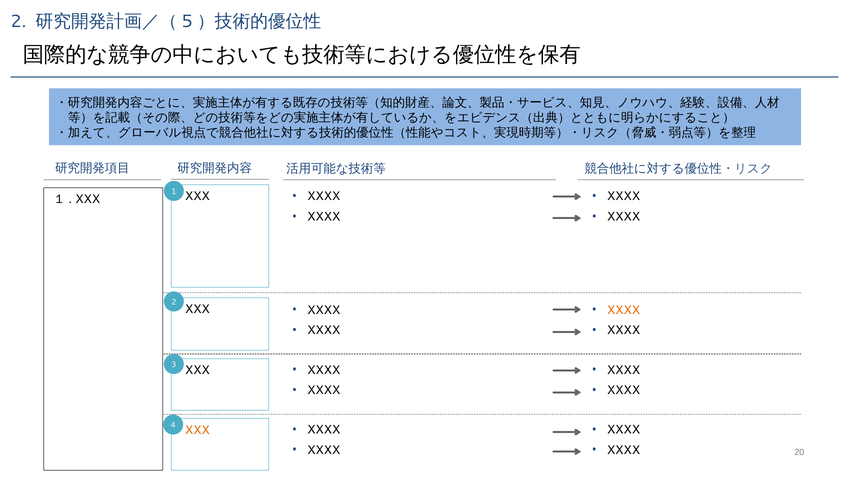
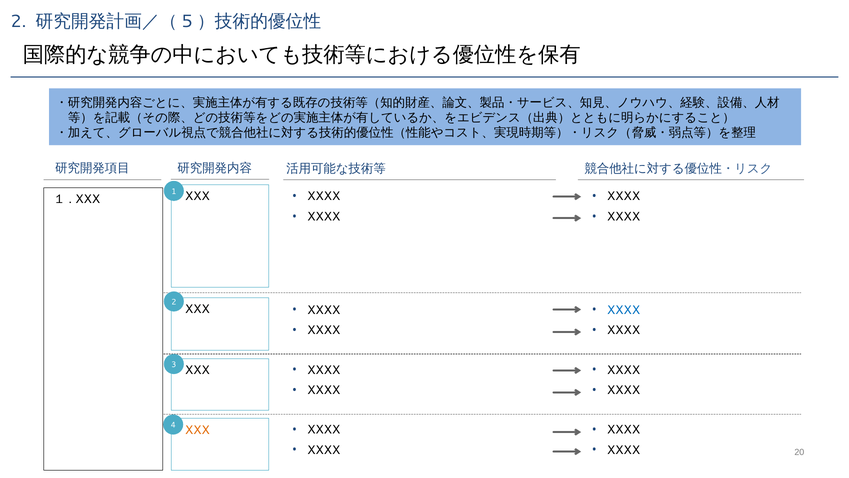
XXXX at (623, 310) colour: orange -> blue
